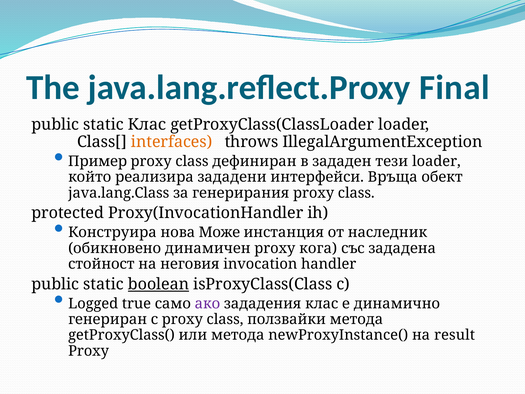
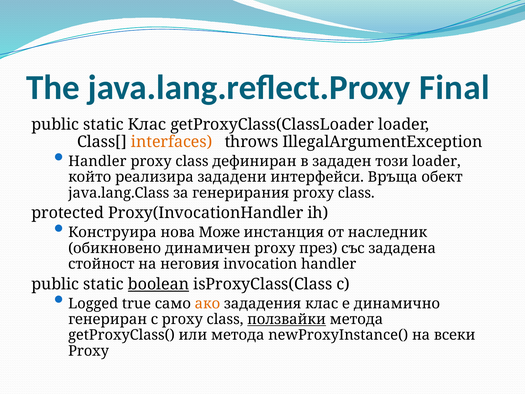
Пример at (98, 161): Пример -> Handler
тези: тези -> този
кога: кога -> през
ако colour: purple -> orange
ползвайки underline: none -> present
result: result -> всеки
